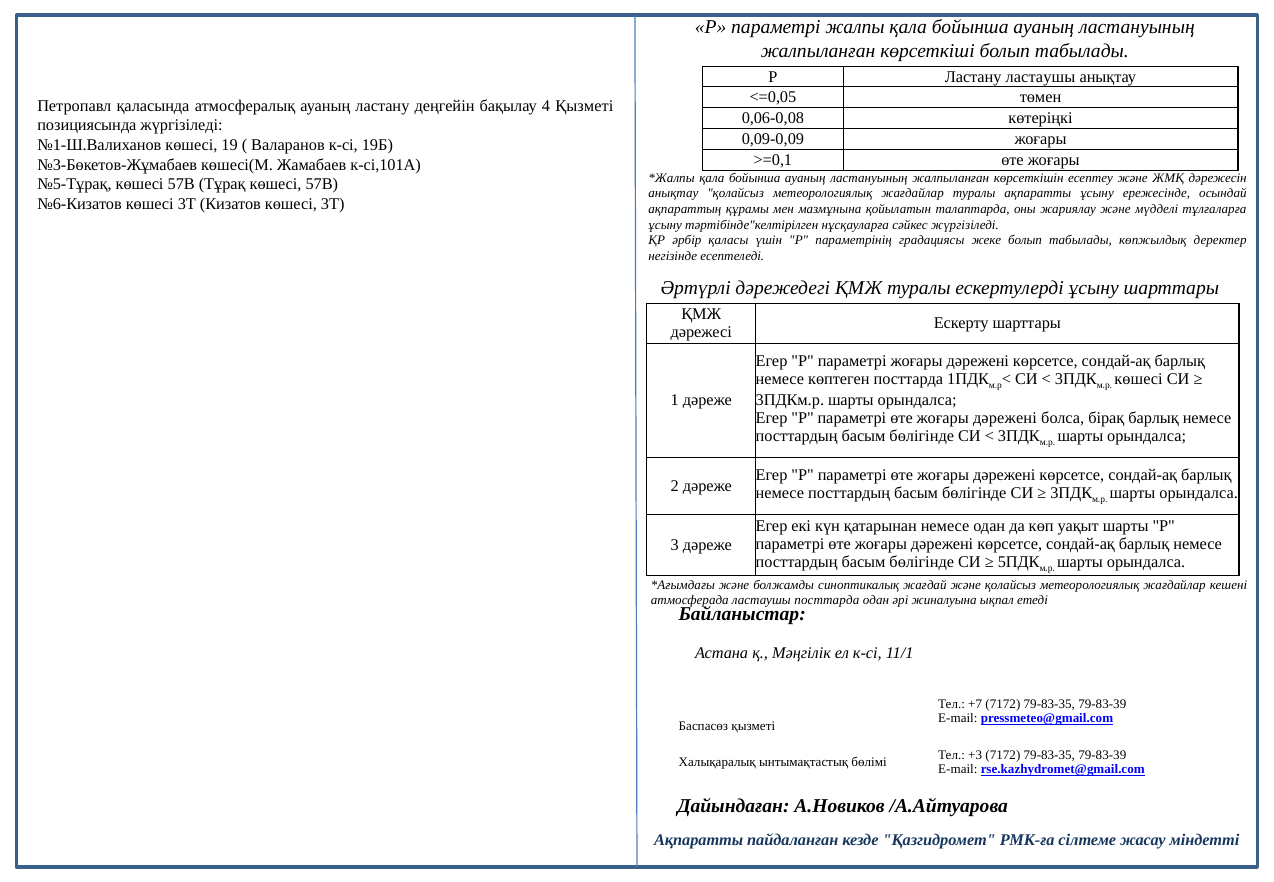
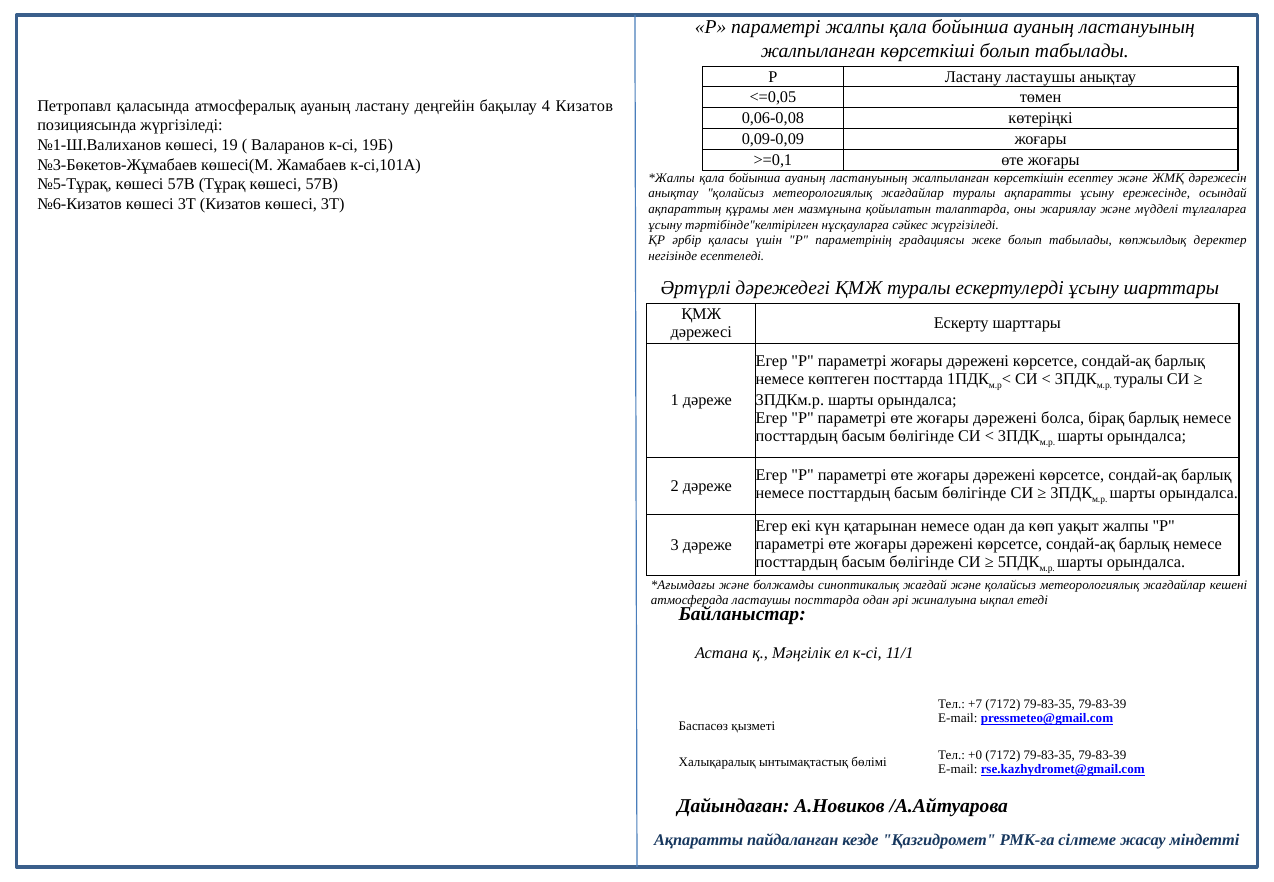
4 Қызметі: Қызметі -> Кизатов
көшесі at (1139, 379): көшесі -> туралы
уақыт шарты: шарты -> жалпы
+3: +3 -> +0
